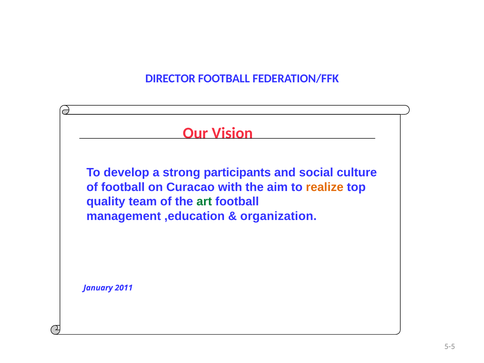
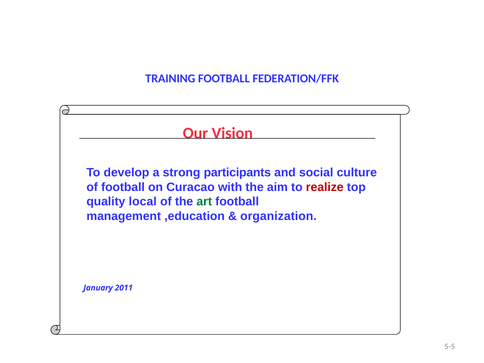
DIRECTOR: DIRECTOR -> TRAINING
realize colour: orange -> red
team: team -> local
